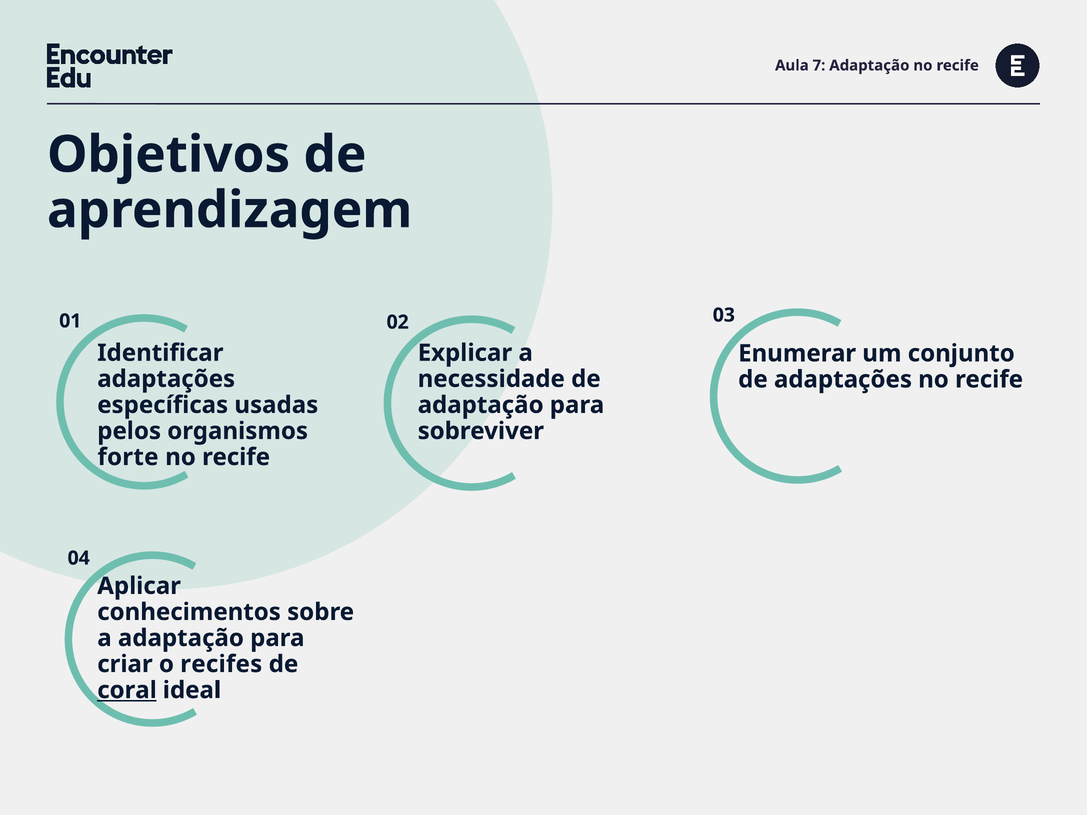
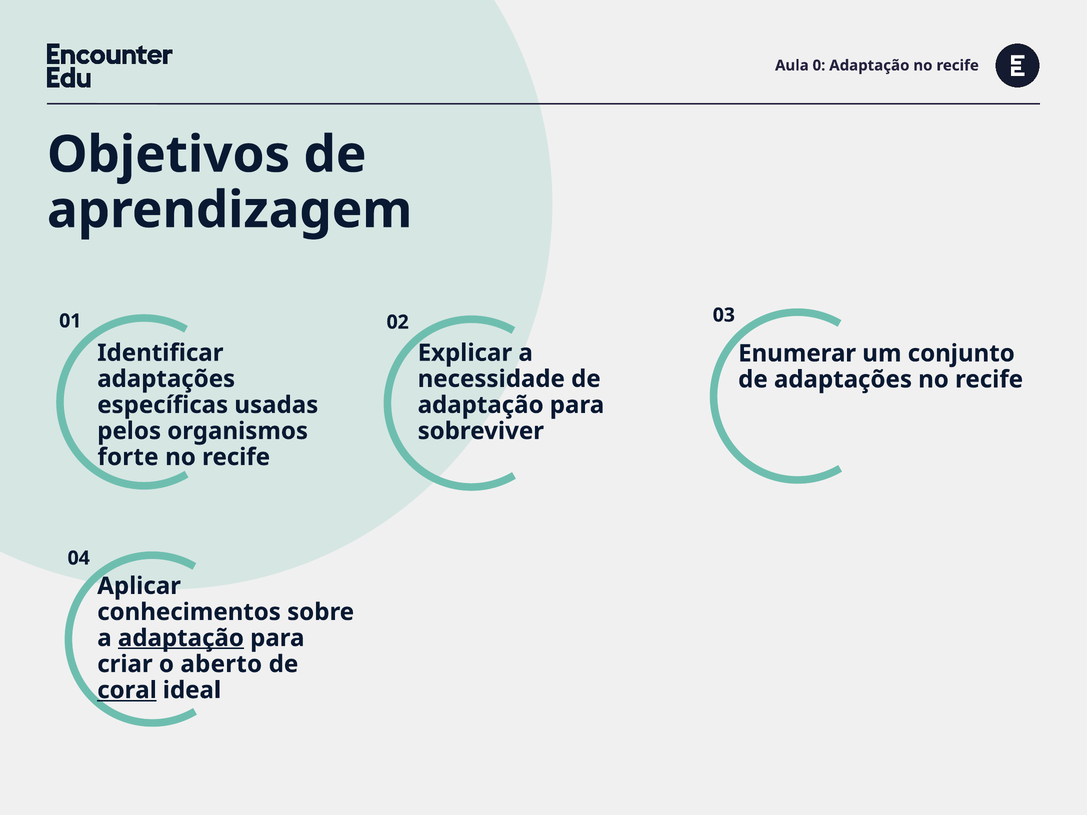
7: 7 -> 0
adaptação at (181, 638) underline: none -> present
recifes: recifes -> aberto
